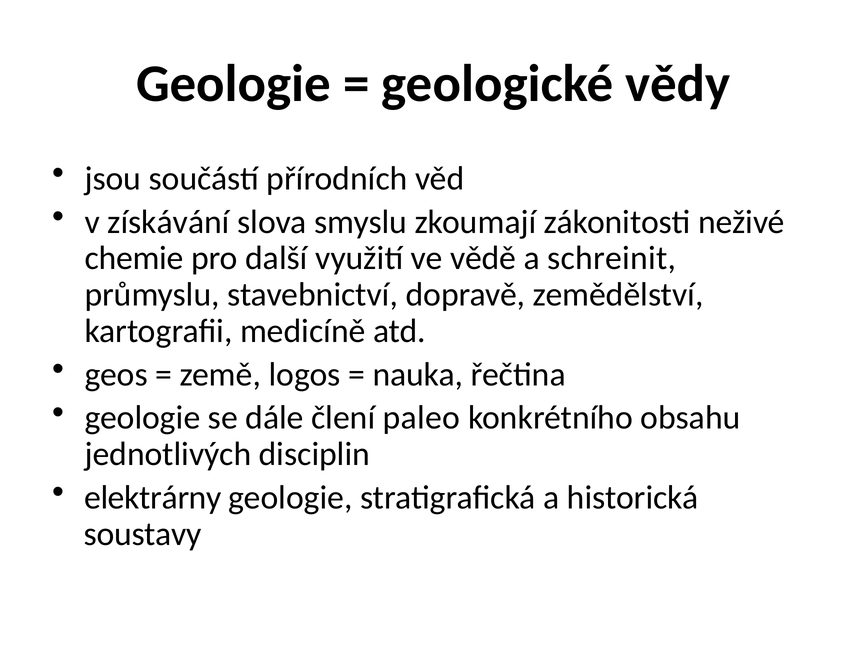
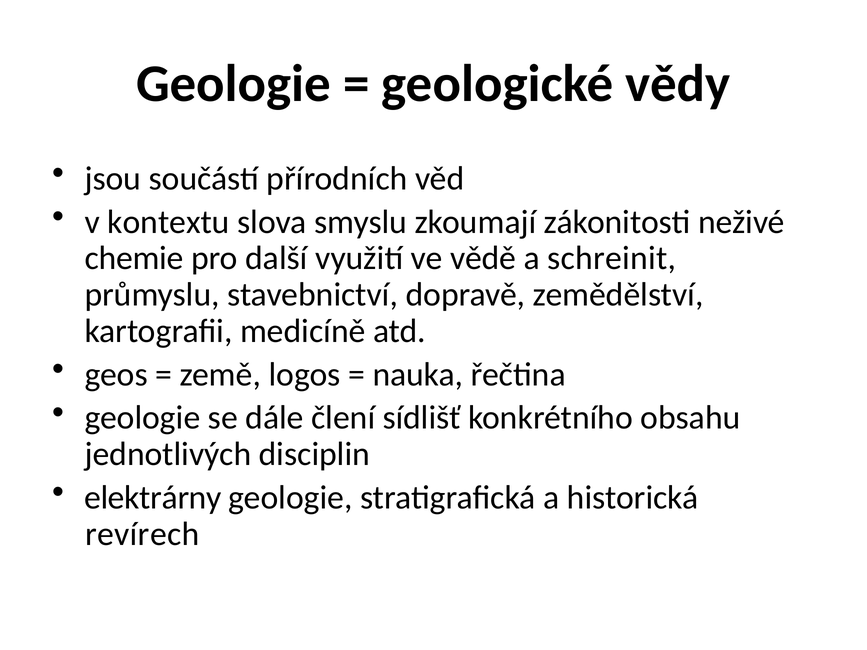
získávání: získávání -> kontextu
paleo: paleo -> sídlišť
soustavy: soustavy -> revírech
